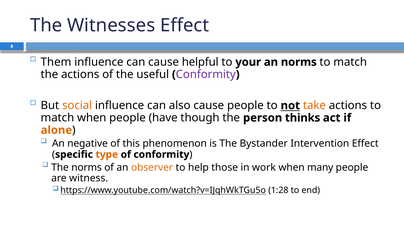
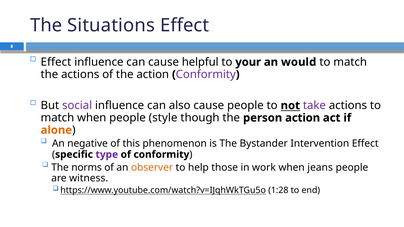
Witnesses: Witnesses -> Situations
Them at (56, 62): Them -> Effect
an norms: norms -> would
the useful: useful -> action
social colour: orange -> purple
take colour: orange -> purple
have: have -> style
person thinks: thinks -> action
type colour: orange -> purple
many: many -> jeans
